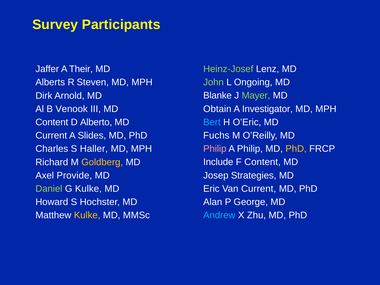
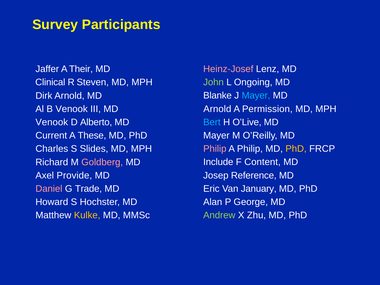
Heinz-Josef colour: light green -> pink
Alberts: Alberts -> Clinical
Mayer at (256, 96) colour: light green -> light blue
Obtain at (217, 109): Obtain -> Arnold
Investigator: Investigator -> Permission
O’Eric: O’Eric -> O’Live
Content at (52, 122): Content -> Venook
Fuchs at (216, 135): Fuchs -> Mayer
Slides: Slides -> These
Haller: Haller -> Slides
Goldberg colour: yellow -> pink
Strategies: Strategies -> Reference
Van Current: Current -> January
Daniel colour: light green -> pink
G Kulke: Kulke -> Trade
Andrew colour: light blue -> light green
